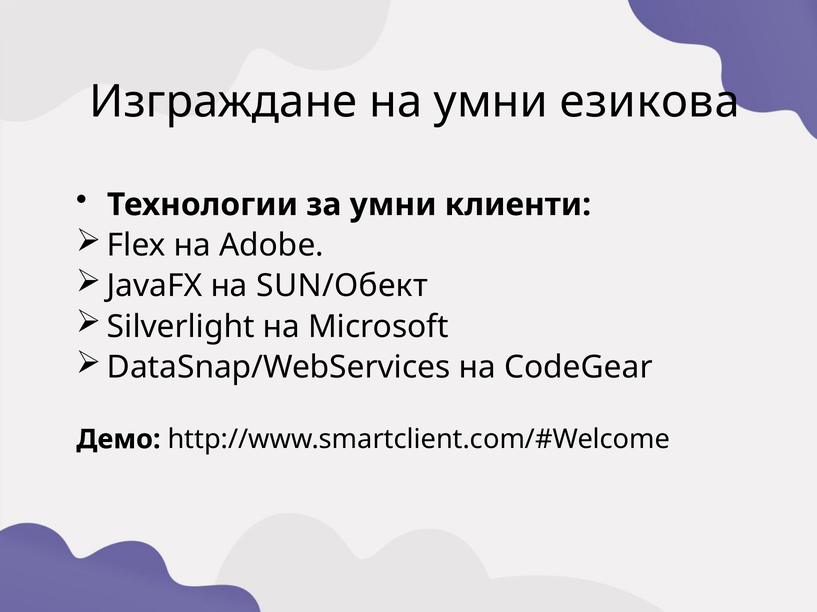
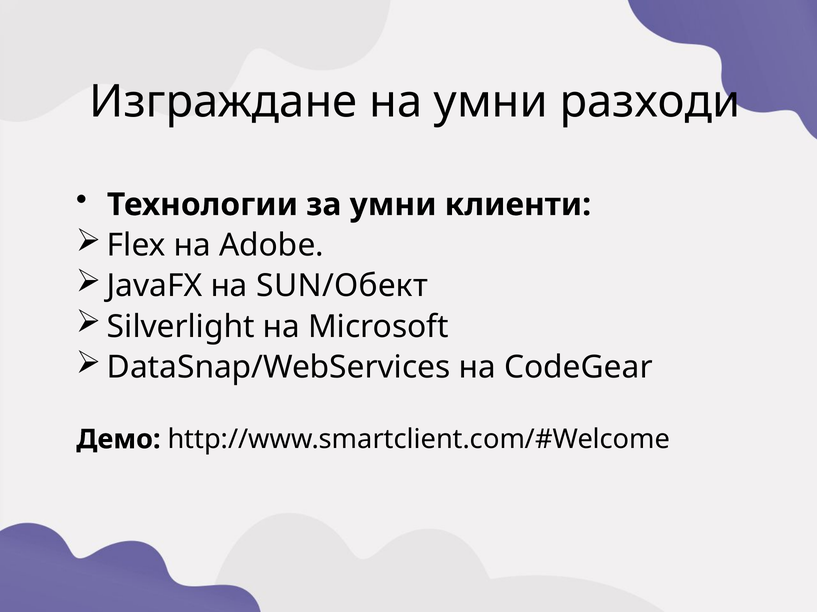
езикова: езикова -> разходи
